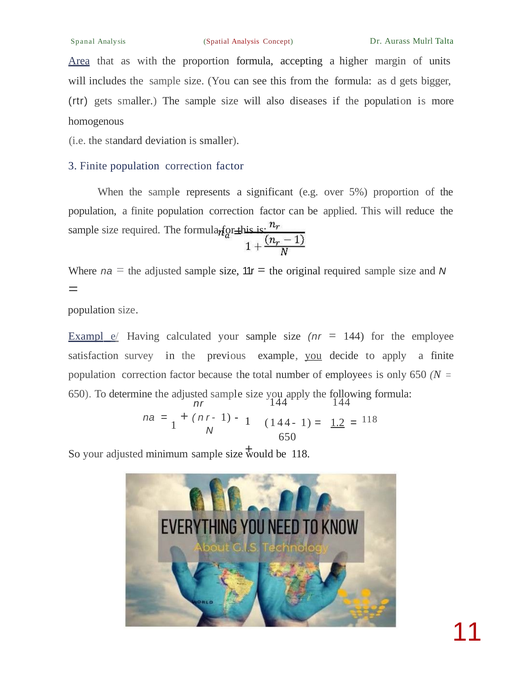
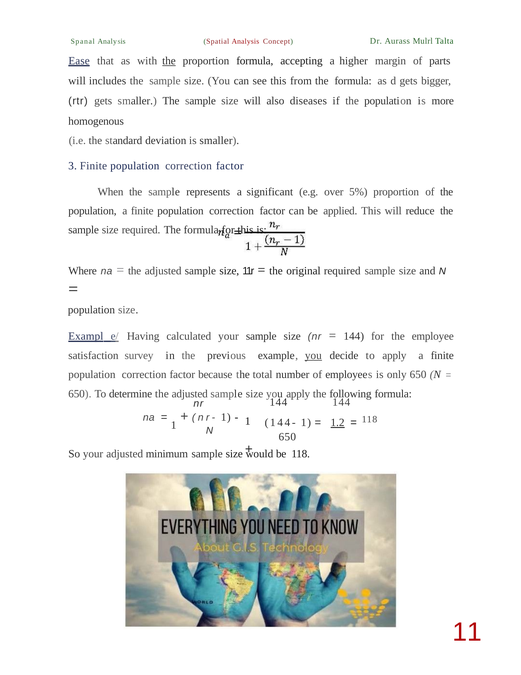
Area: Area -> Ease
the at (169, 61) underline: none -> present
units: units -> parts
